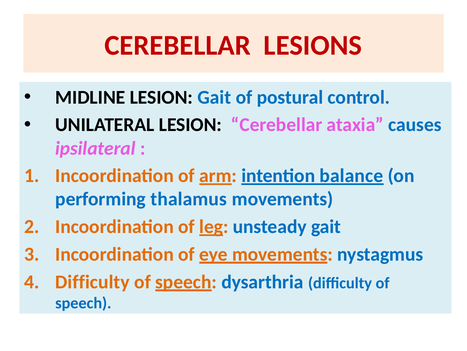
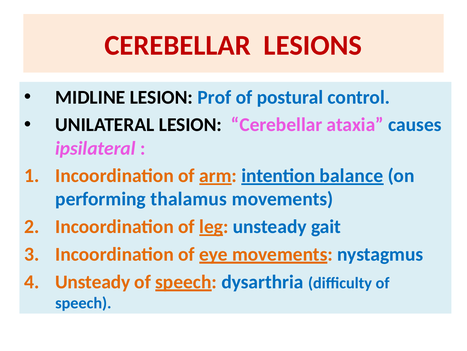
LESION Gait: Gait -> Prof
Difficulty at (92, 281): Difficulty -> Unsteady
